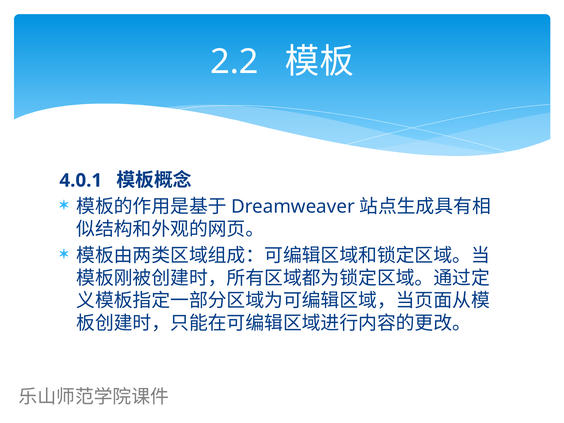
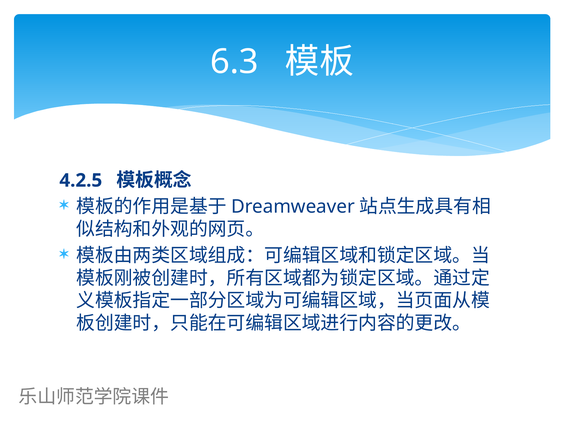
2.2: 2.2 -> 6.3
4.0.1: 4.0.1 -> 4.2.5
